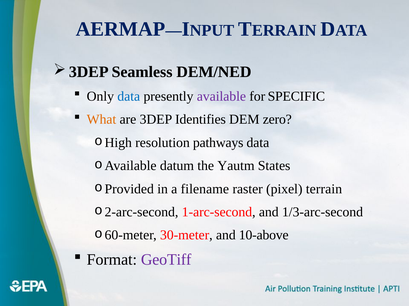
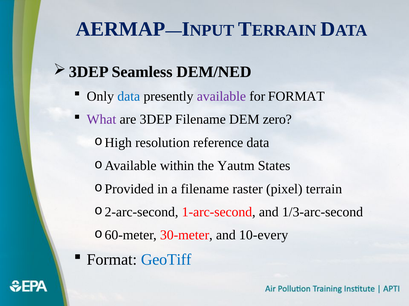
for SPECIFIC: SPECIFIC -> FORMAT
What colour: orange -> purple
3DEP Identifies: Identifies -> Filename
pathways: pathways -> reference
datum: datum -> within
10-above: 10-above -> 10-every
GeoTiff colour: purple -> blue
